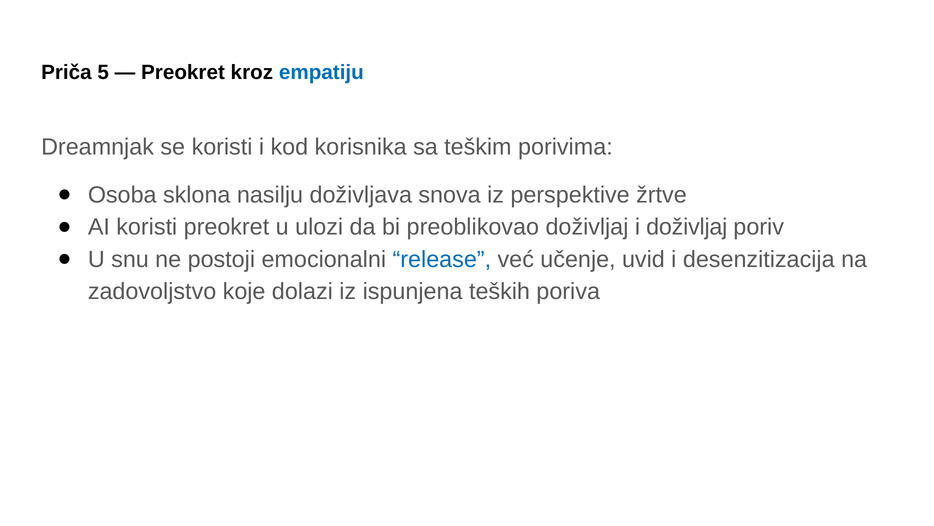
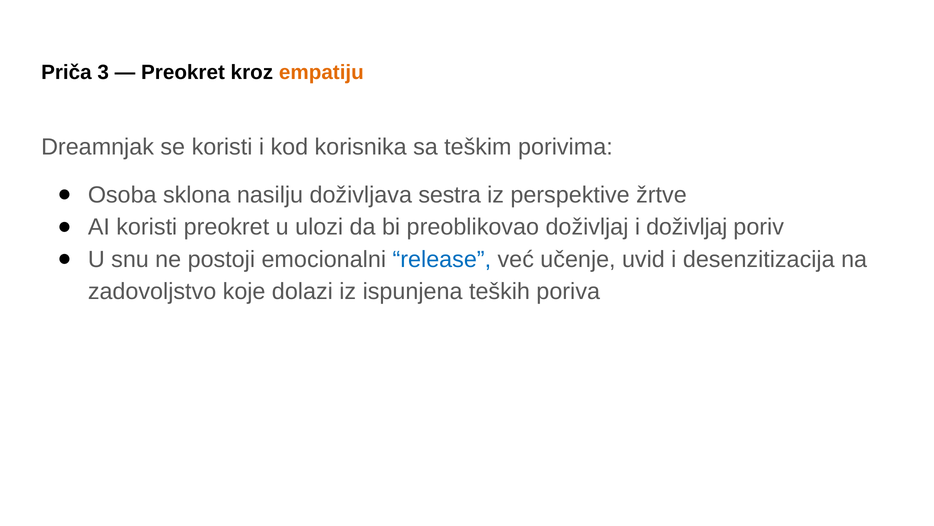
5: 5 -> 3
empatiju colour: blue -> orange
snova: snova -> sestra
